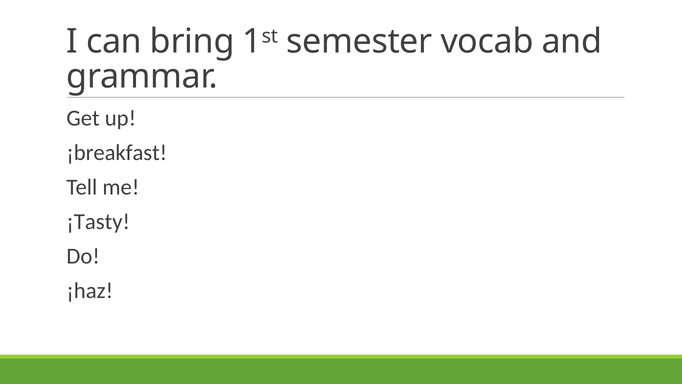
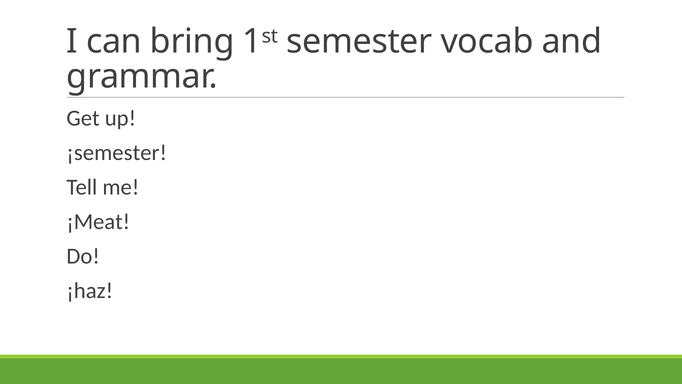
¡breakfast: ¡breakfast -> ¡semester
¡Tasty: ¡Tasty -> ¡Meat
